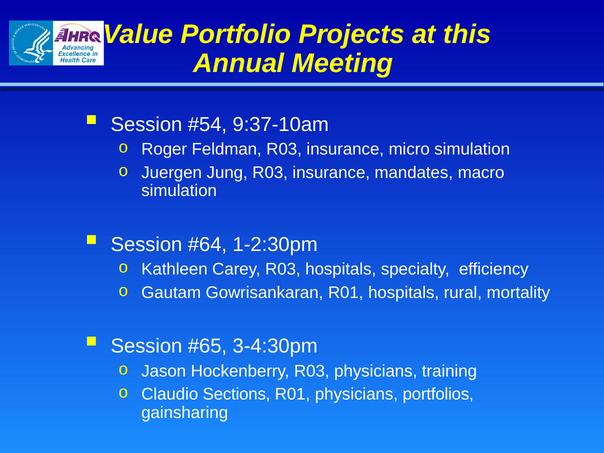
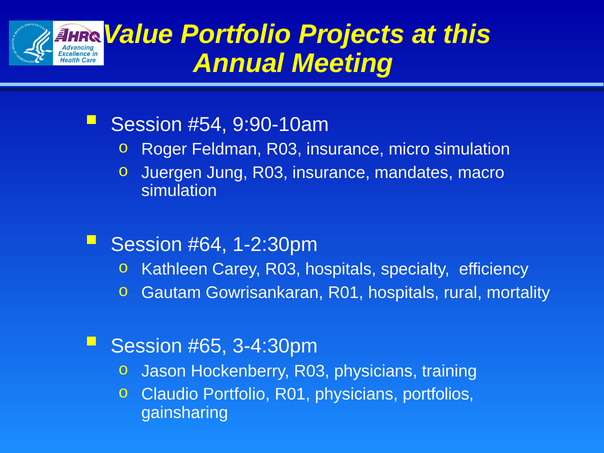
9:37-10am: 9:37-10am -> 9:90-10am
Claudio Sections: Sections -> Portfolio
